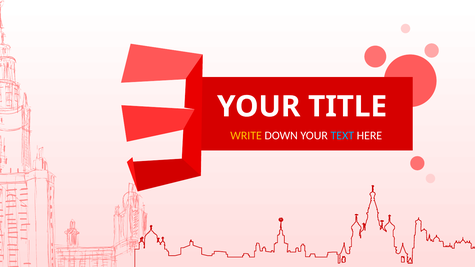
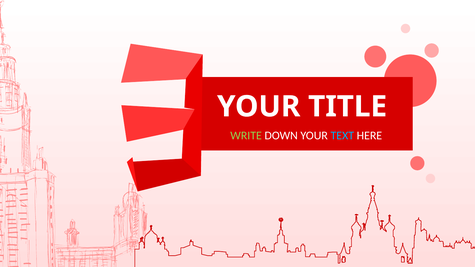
WRITE colour: yellow -> light green
